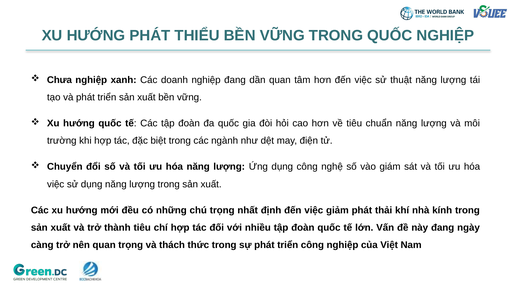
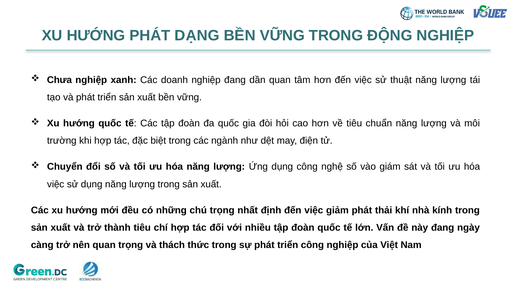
THIỂU: THIỂU -> DẠNG
TRONG QUỐC: QUỐC -> ĐỘNG
